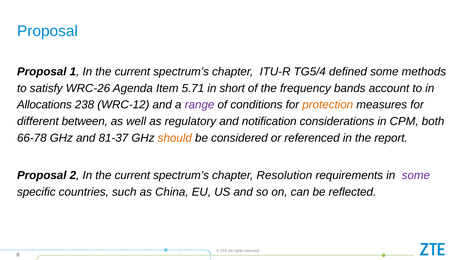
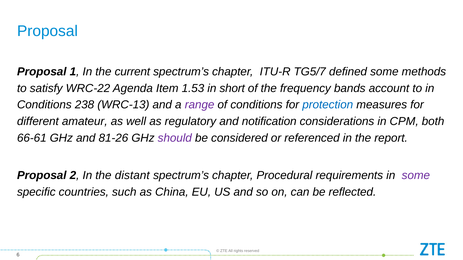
TG5/4: TG5/4 -> TG5/7
WRC-26: WRC-26 -> WRC-22
5.71: 5.71 -> 1.53
Allocations at (44, 105): Allocations -> Conditions
WRC-12: WRC-12 -> WRC-13
protection colour: orange -> blue
between: between -> amateur
66-78: 66-78 -> 66-61
81-37: 81-37 -> 81-26
should colour: orange -> purple
2 In the current: current -> distant
Resolution: Resolution -> Procedural
